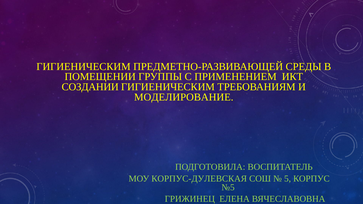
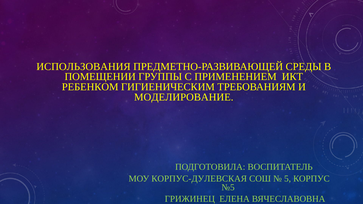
ГИГИЕНИЧЕСКИМ at (83, 67): ГИГИЕНИЧЕСКИМ -> ИСПОЛЬЗОВАНИЯ
СОЗДАНИИ: СОЗДАНИИ -> РЕБЕНКОМ
